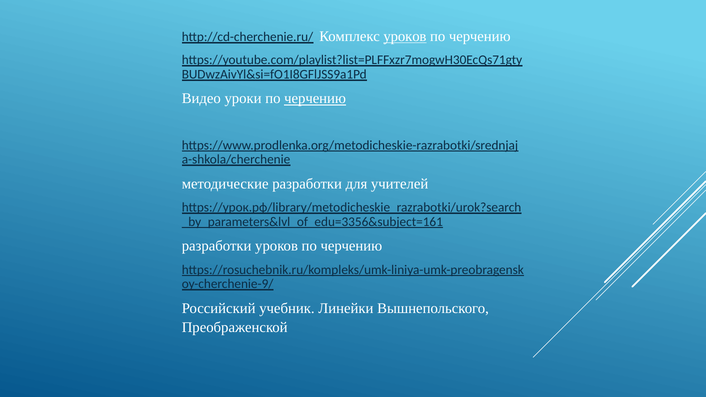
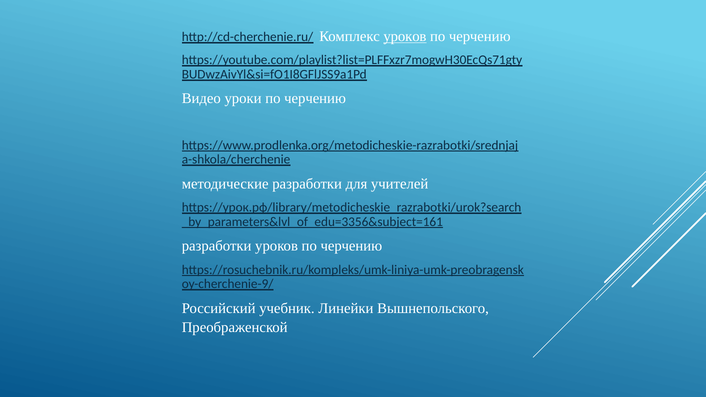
черчению at (315, 99) underline: present -> none
